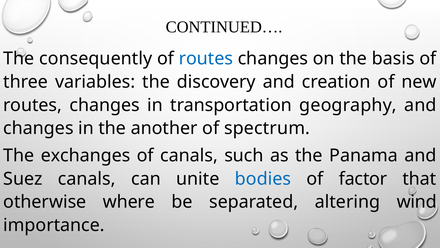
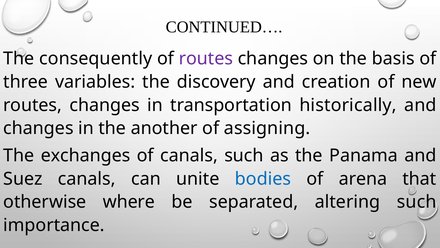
routes at (206, 59) colour: blue -> purple
geography: geography -> historically
spectrum: spectrum -> assigning
factor: factor -> arena
altering wind: wind -> such
